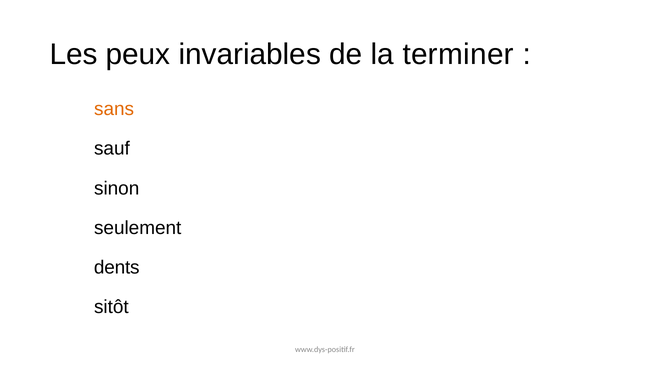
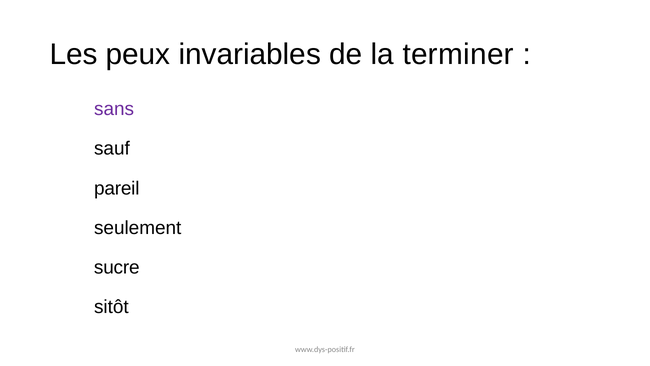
sans colour: orange -> purple
sinon: sinon -> pareil
dents: dents -> sucre
